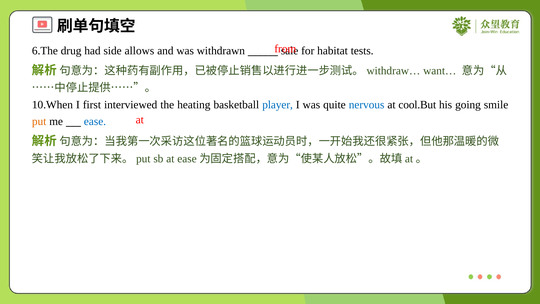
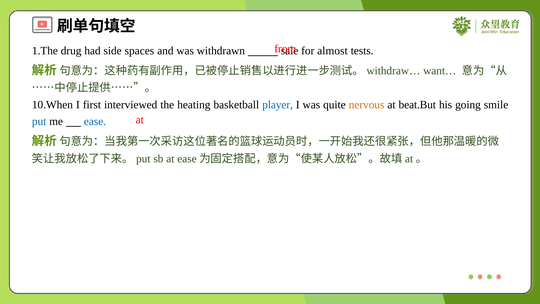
6.The: 6.The -> 1.The
allows: allows -> spaces
habitat: habitat -> almost
nervous colour: blue -> orange
cool.But: cool.But -> beat.But
put colour: orange -> blue
